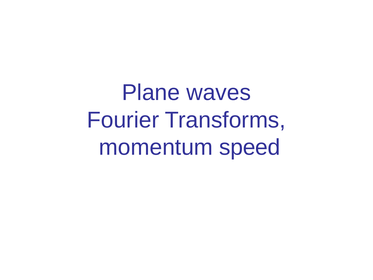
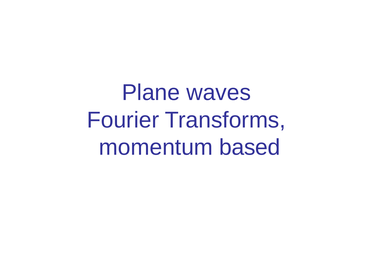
speed: speed -> based
